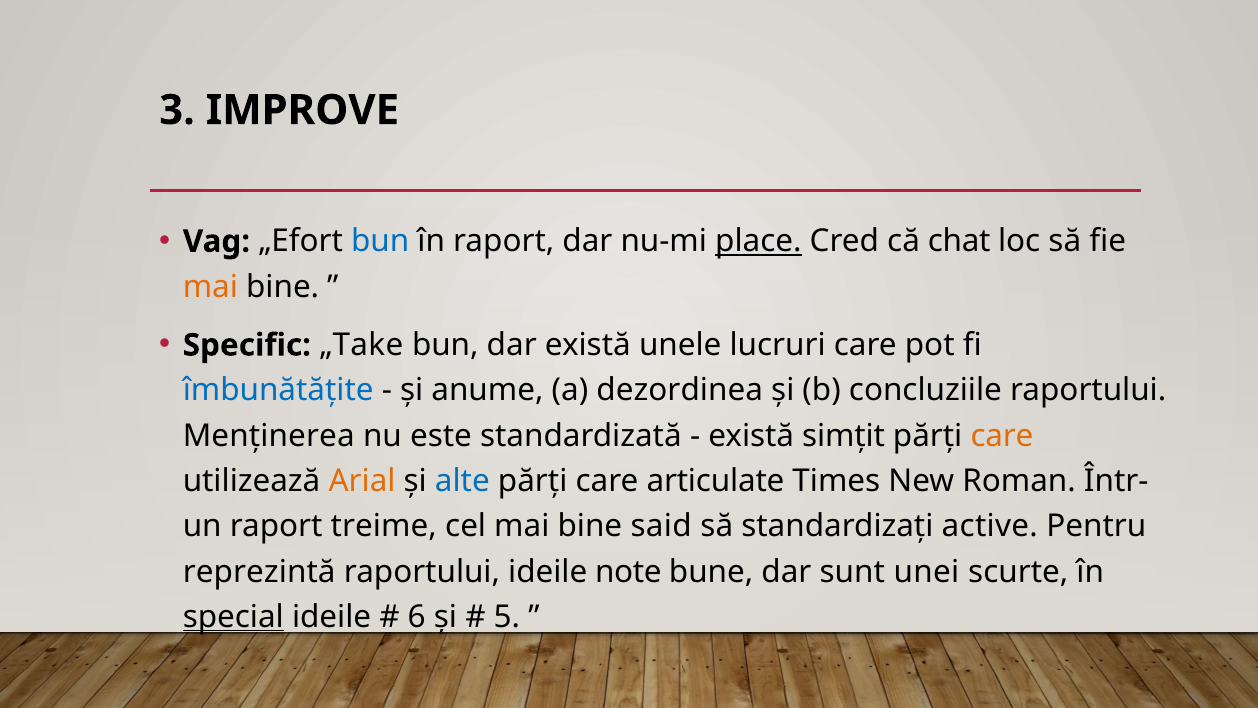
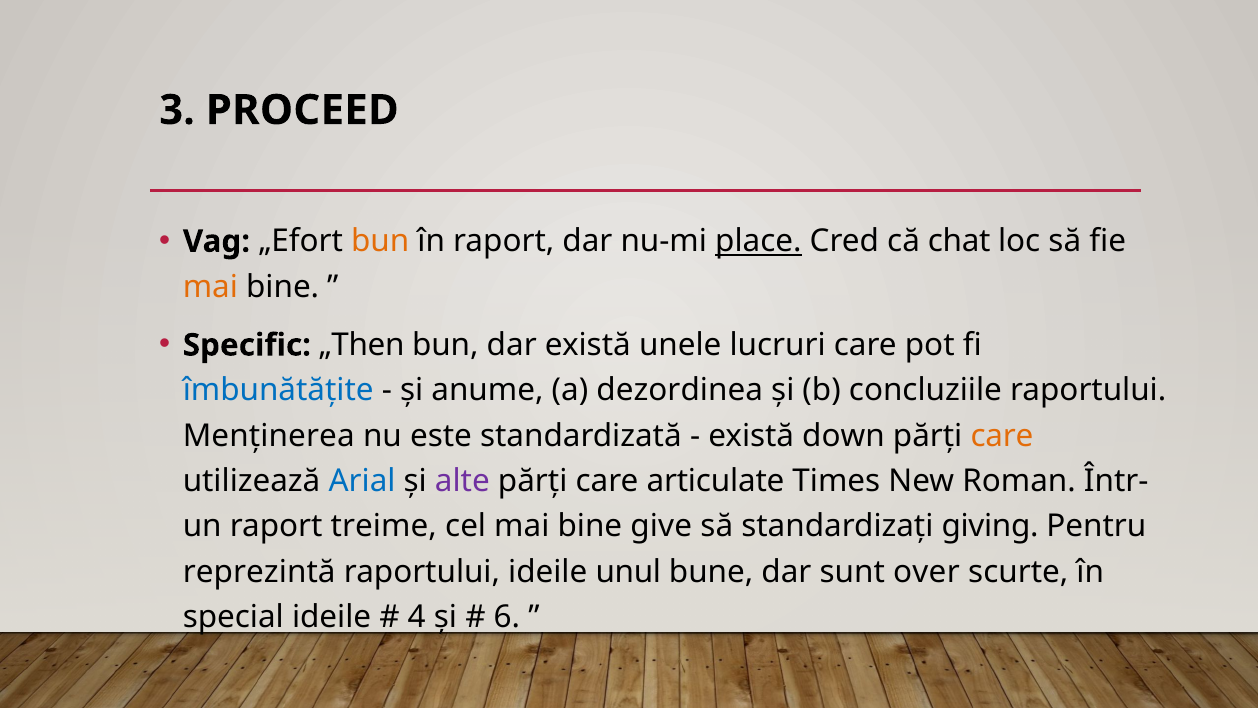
IMPROVE: IMPROVE -> PROCEED
bun at (380, 241) colour: blue -> orange
„Take: „Take -> „Then
simțit: simțit -> down
Arial colour: orange -> blue
alte colour: blue -> purple
said: said -> give
active: active -> giving
note: note -> unul
unei: unei -> over
special underline: present -> none
6: 6 -> 4
5: 5 -> 6
